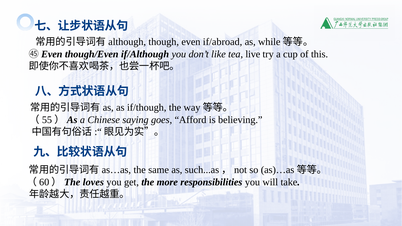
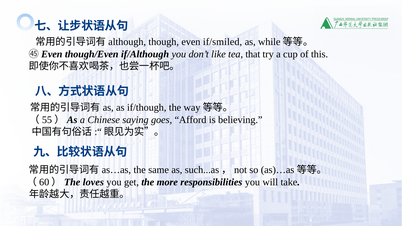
if/abroad: if/abroad -> if/smiled
live: live -> that
